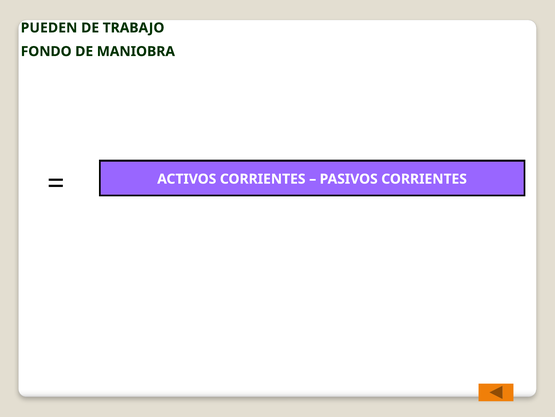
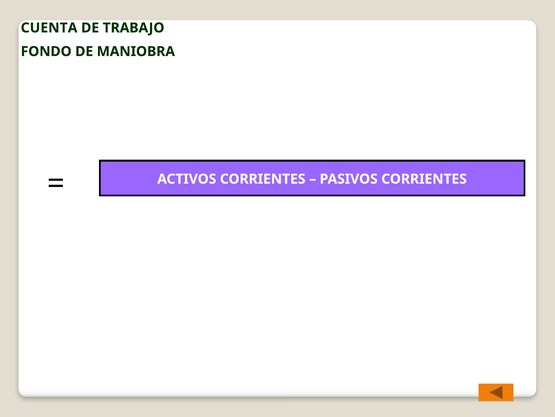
PUEDEN: PUEDEN -> CUENTA
